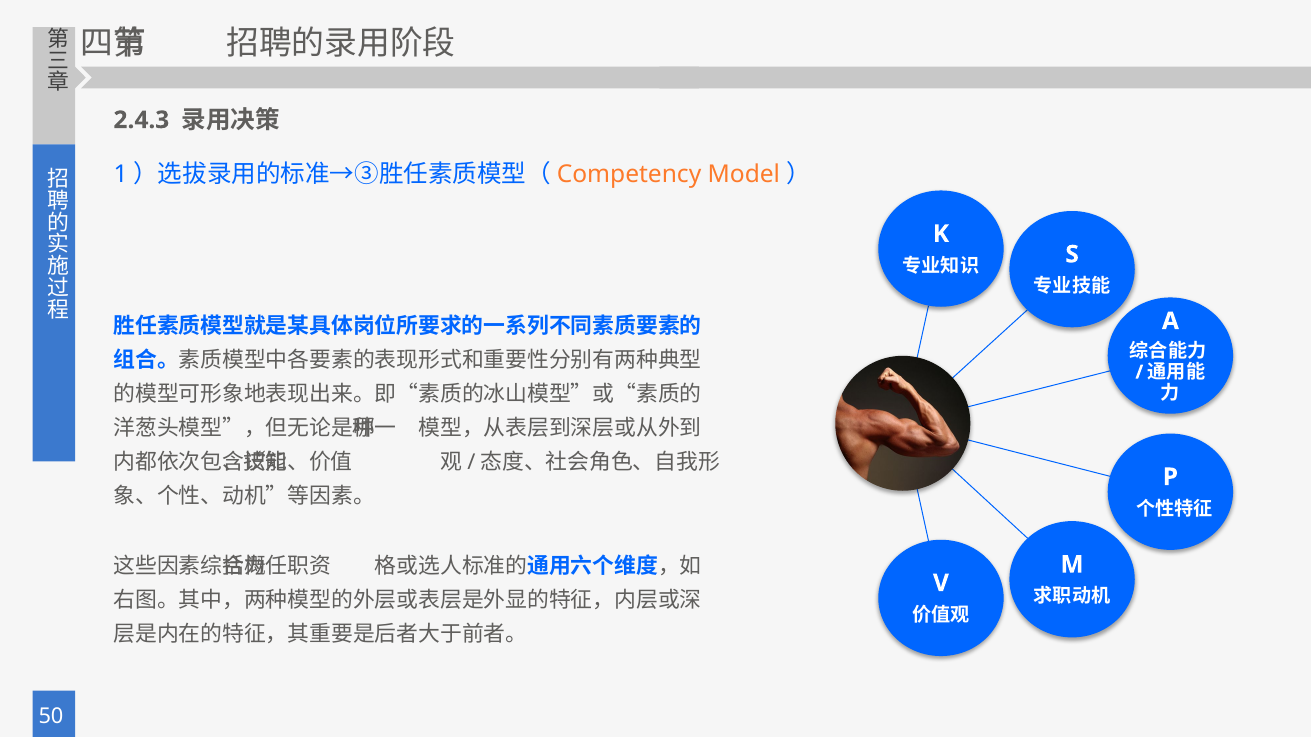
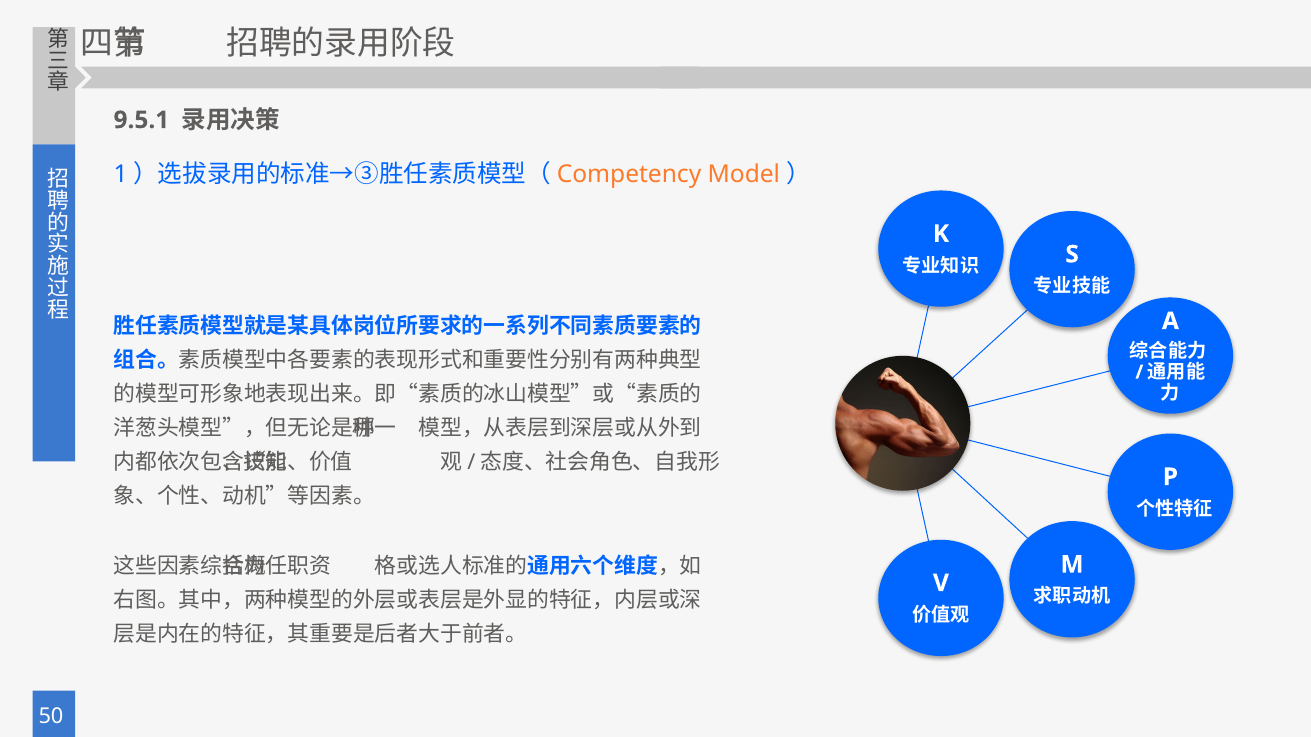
2.4.3: 2.4.3 -> 9.5.1
